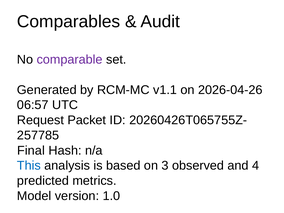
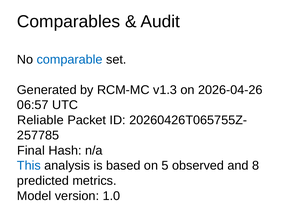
comparable colour: purple -> blue
v1.1: v1.1 -> v1.3
Request: Request -> Reliable
3: 3 -> 5
4: 4 -> 8
